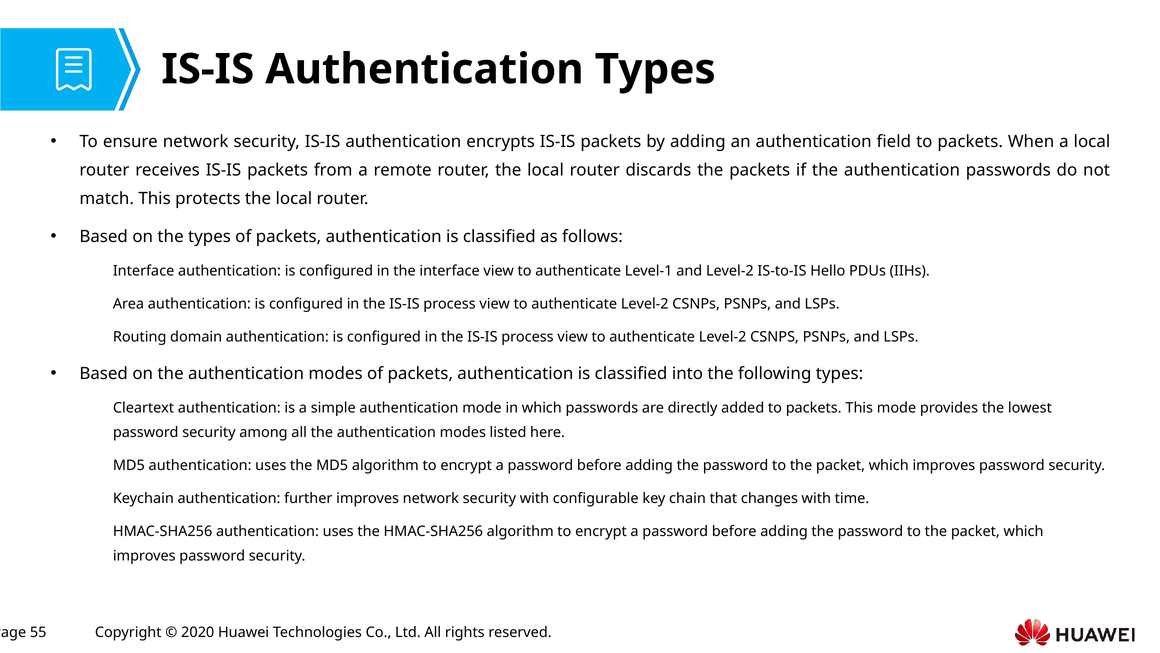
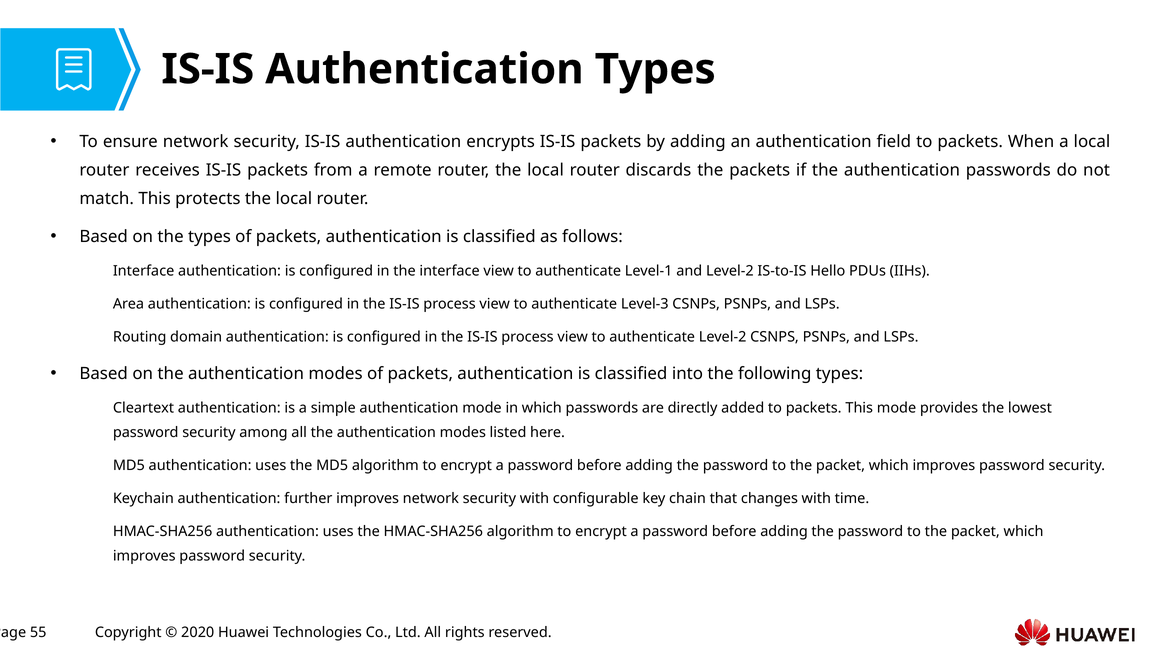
Level-2 at (645, 304): Level-2 -> Level-3
